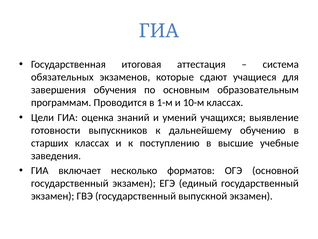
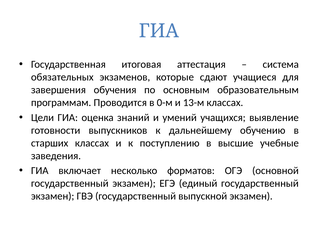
1-м: 1-м -> 0-м
10-м: 10-м -> 13-м
